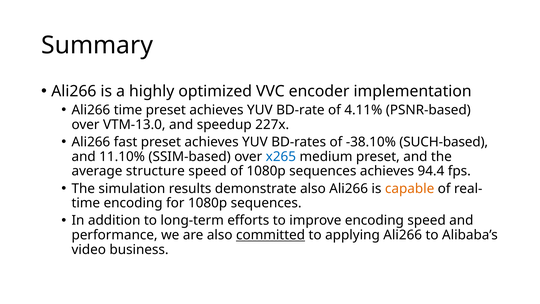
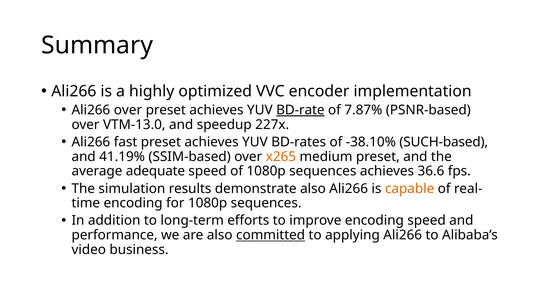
Ali266 time: time -> over
BD-rate underline: none -> present
4.11%: 4.11% -> 7.87%
11.10%: 11.10% -> 41.19%
x265 colour: blue -> orange
structure: structure -> adequate
94.4: 94.4 -> 36.6
